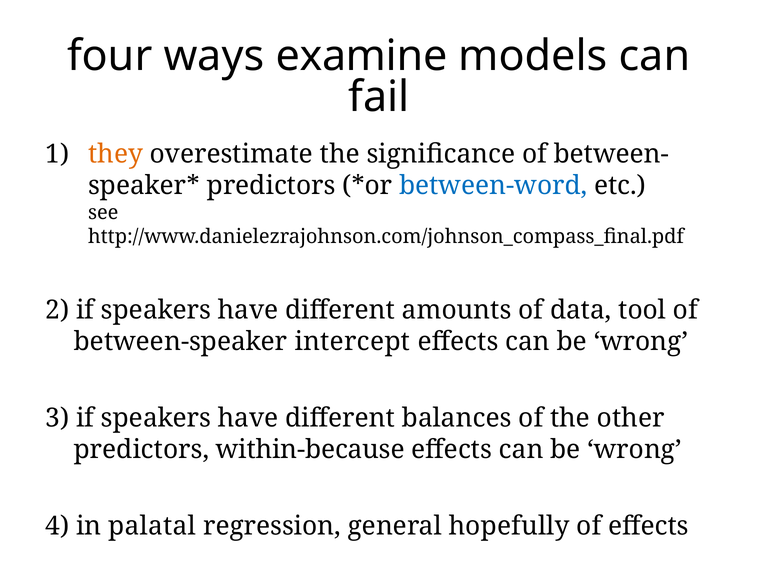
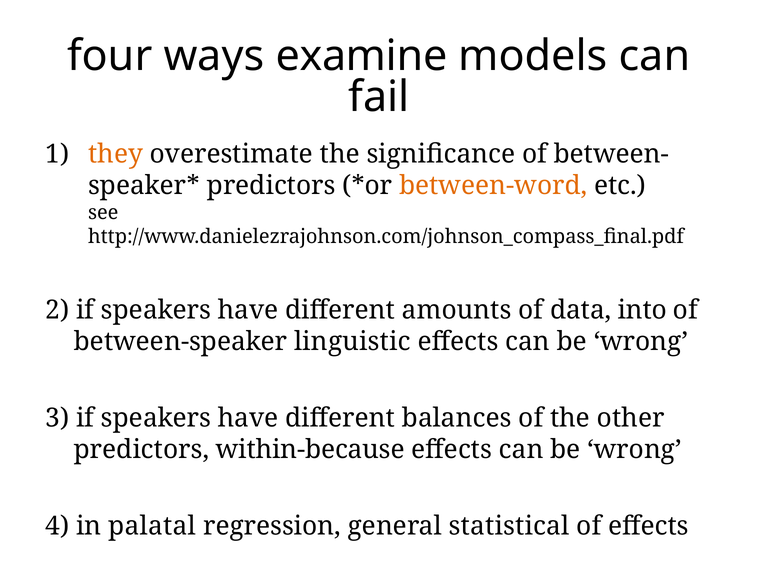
between-word colour: blue -> orange
tool: tool -> into
intercept: intercept -> linguistic
hopefully: hopefully -> statistical
